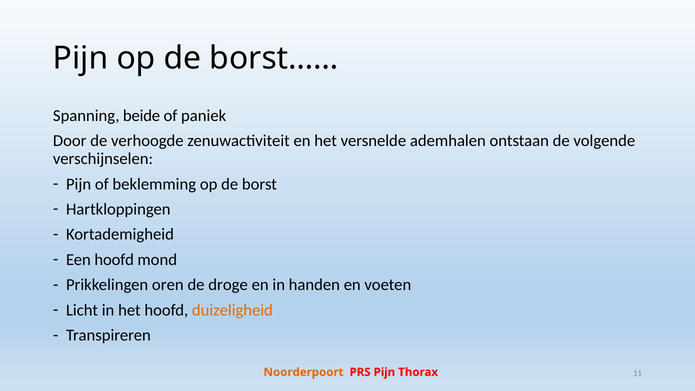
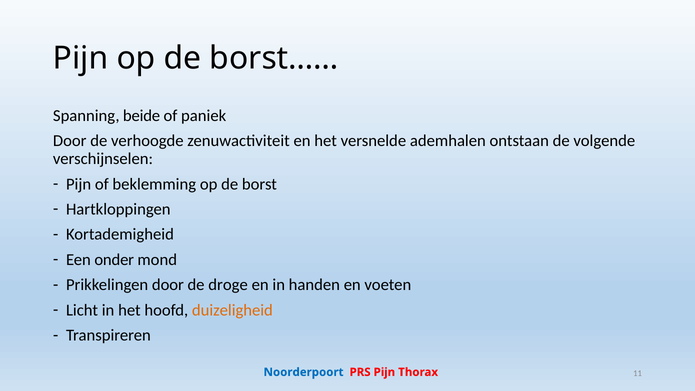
Een hoofd: hoofd -> onder
Prikkelingen oren: oren -> door
Noorderpoort colour: orange -> blue
